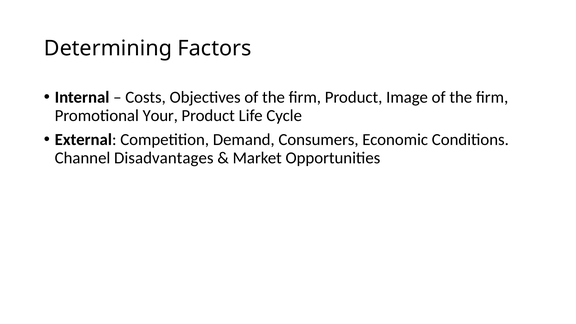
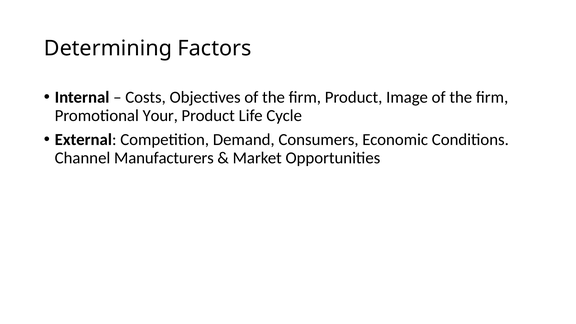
Disadvantages: Disadvantages -> Manufacturers
